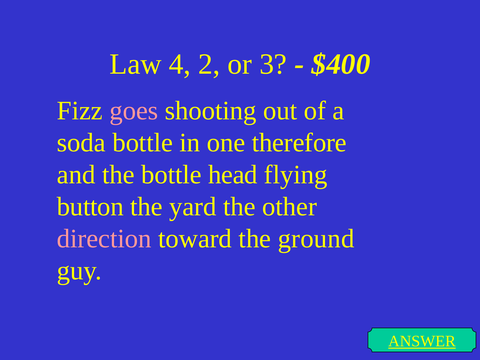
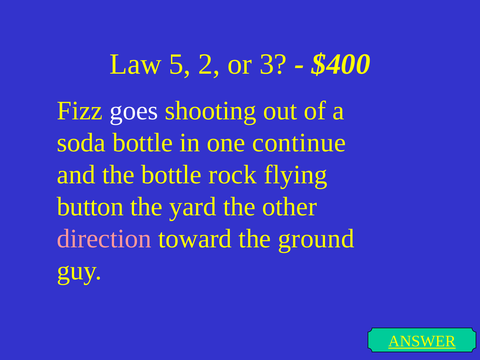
4: 4 -> 5
goes colour: pink -> white
therefore: therefore -> continue
head: head -> rock
